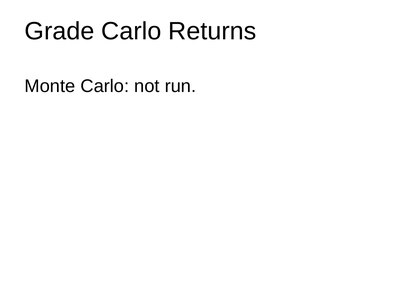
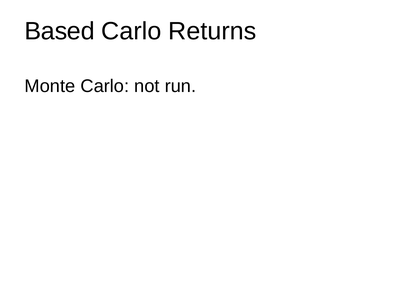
Grade: Grade -> Based
